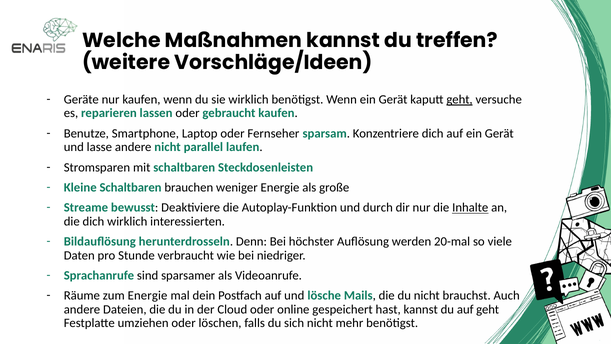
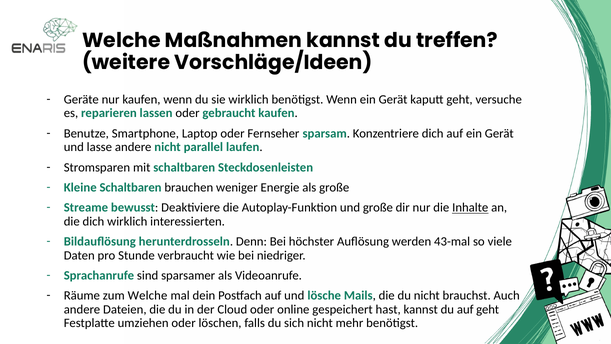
geht at (460, 99) underline: present -> none
und durch: durch -> große
20-mal: 20-mal -> 43-mal
zum Energie: Energie -> Welche
